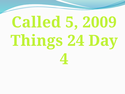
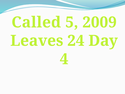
Things: Things -> Leaves
